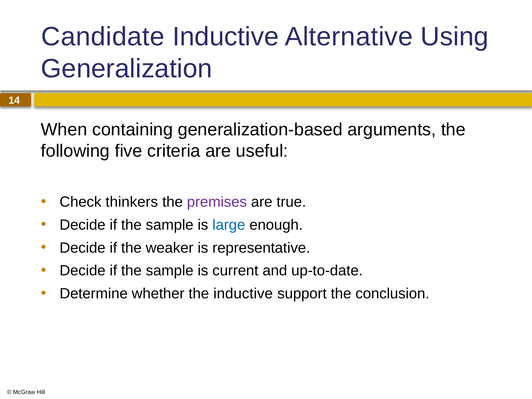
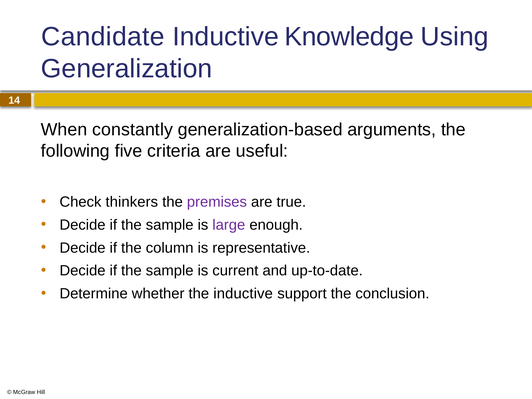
Alternative: Alternative -> Knowledge
containing: containing -> constantly
large colour: blue -> purple
weaker: weaker -> column
